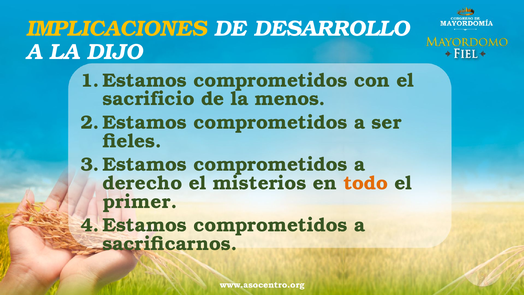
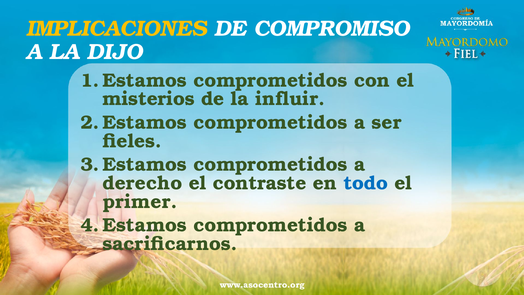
DESARROLLO: DESARROLLO -> COMPROMISO
sacrificio: sacrificio -> misterios
menos: menos -> influir
misterios: misterios -> contraste
todo colour: orange -> blue
